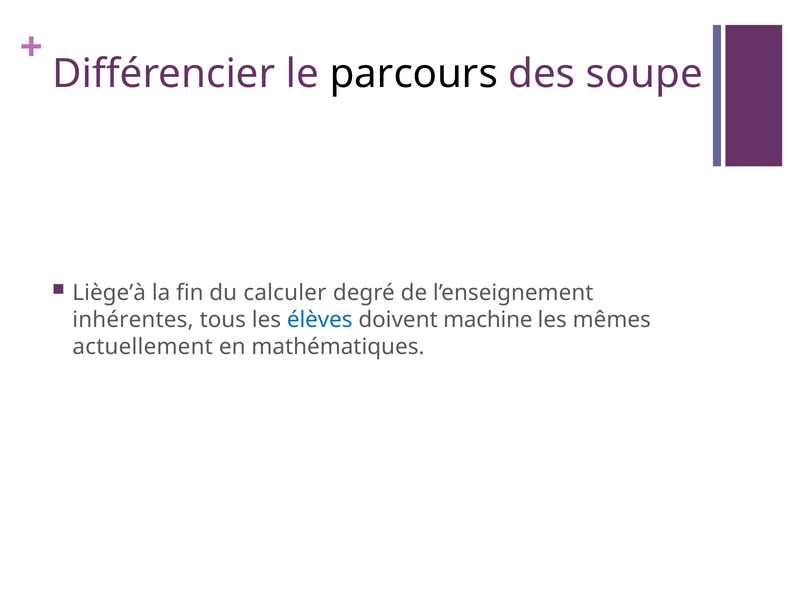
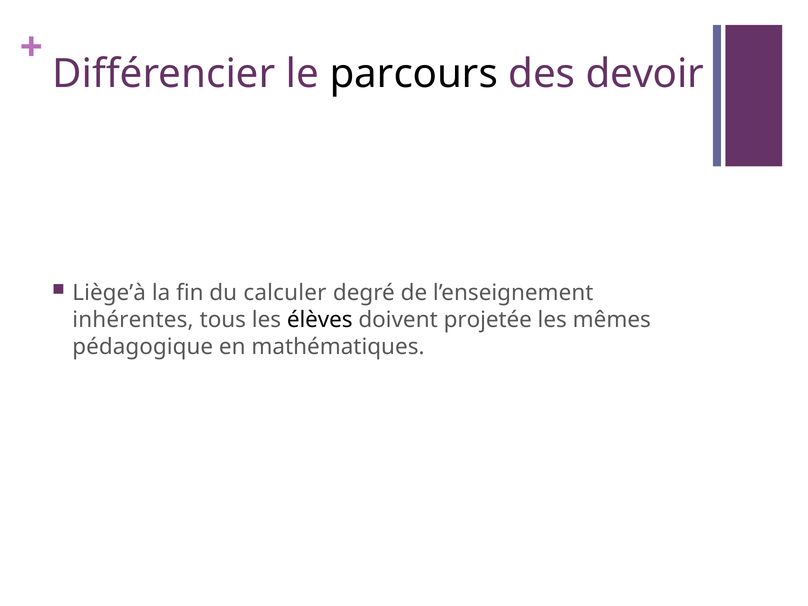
soupe: soupe -> devoir
élèves colour: blue -> black
machine: machine -> projetée
actuellement: actuellement -> pédagogique
